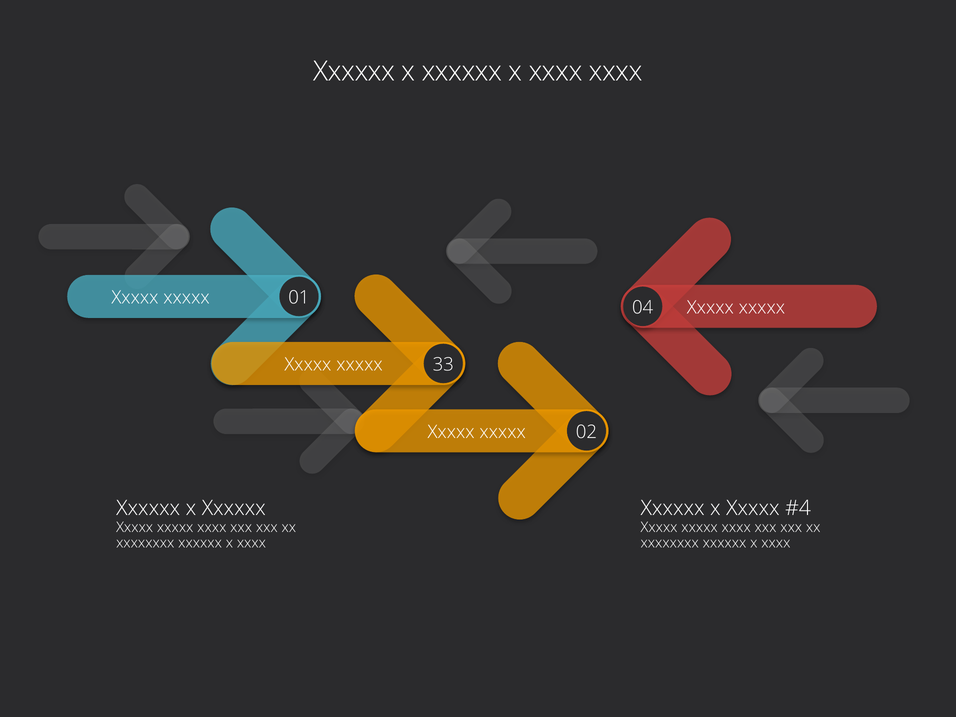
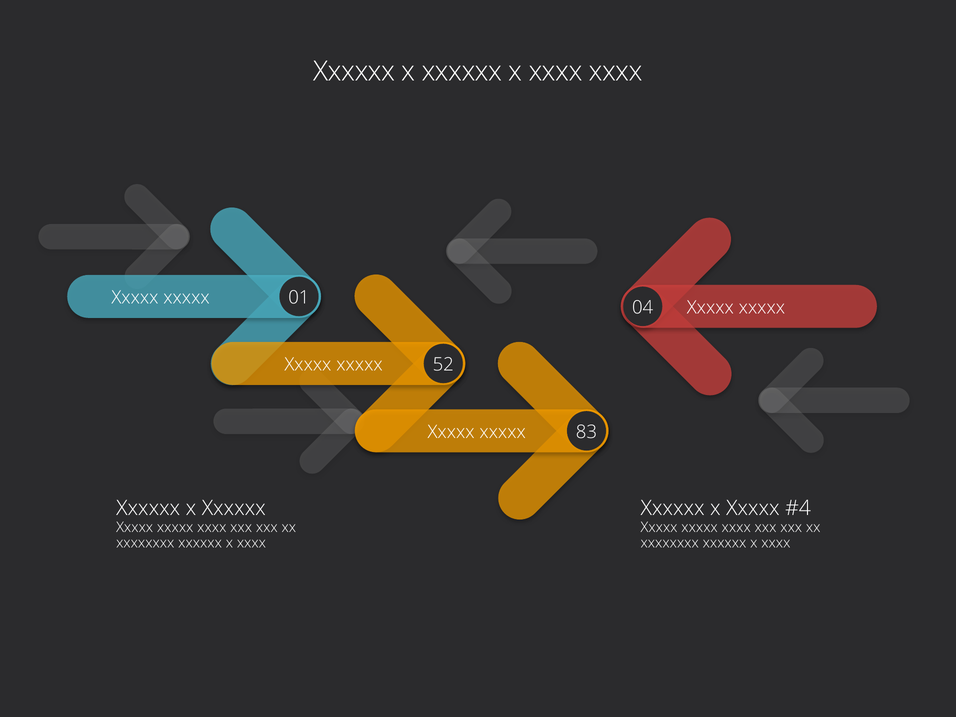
33: 33 -> 52
02: 02 -> 83
